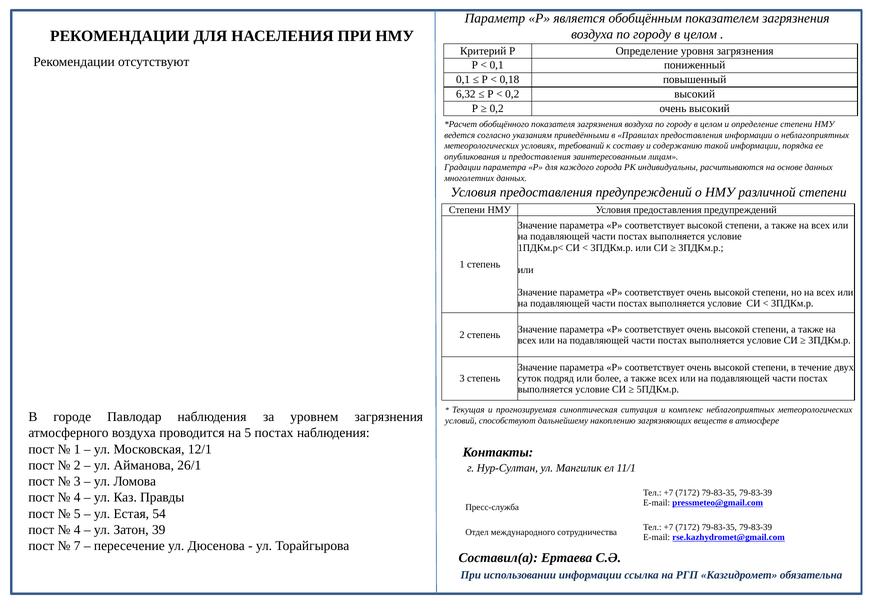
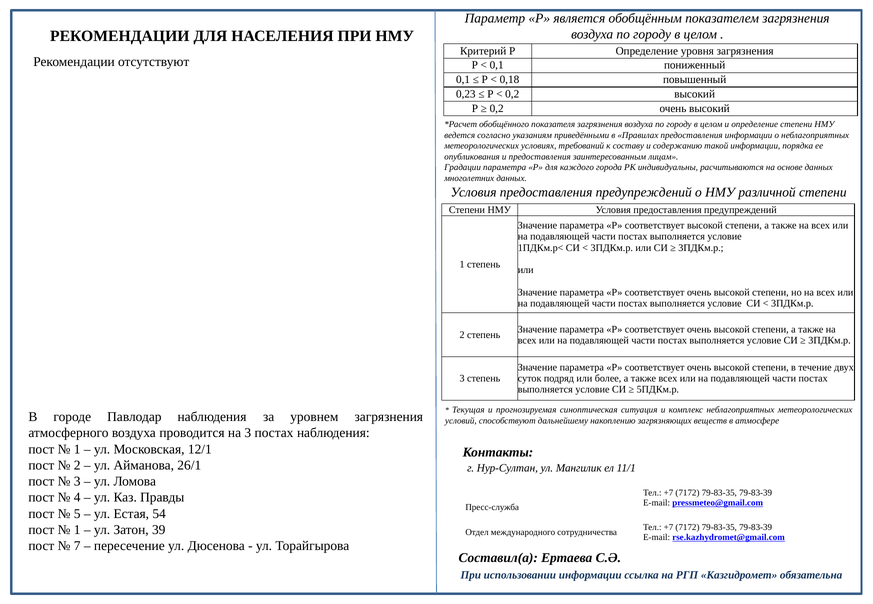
6,32: 6,32 -> 0,23
на 5: 5 -> 3
4 at (77, 530): 4 -> 1
